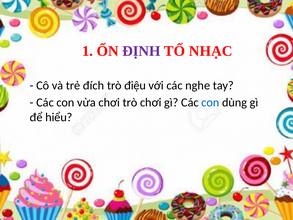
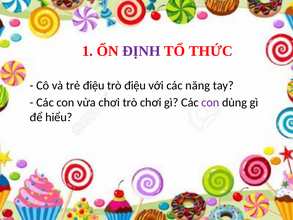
NHẠC: NHẠC -> THỨC
trẻ đích: đích -> điệu
nghe: nghe -> năng
con at (210, 102) colour: blue -> purple
